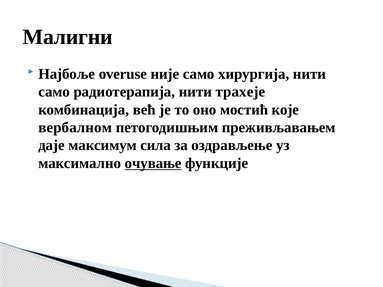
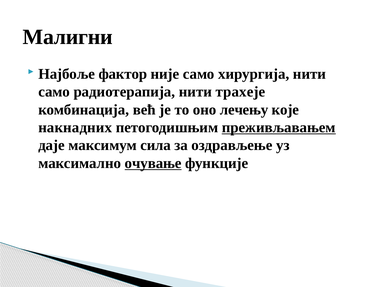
overuse: overuse -> фактор
мостић: мостић -> лечењу
вербалном: вербалном -> накнадних
преживљавањем underline: none -> present
